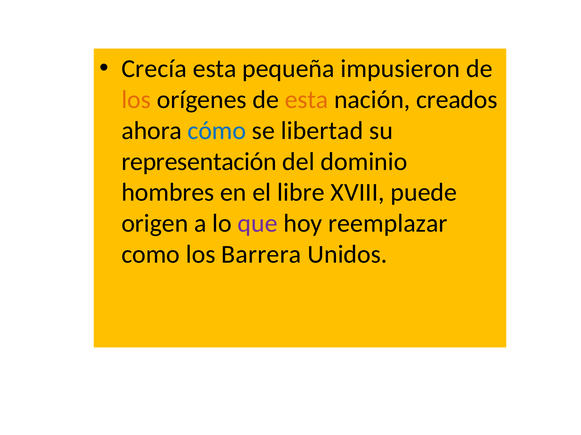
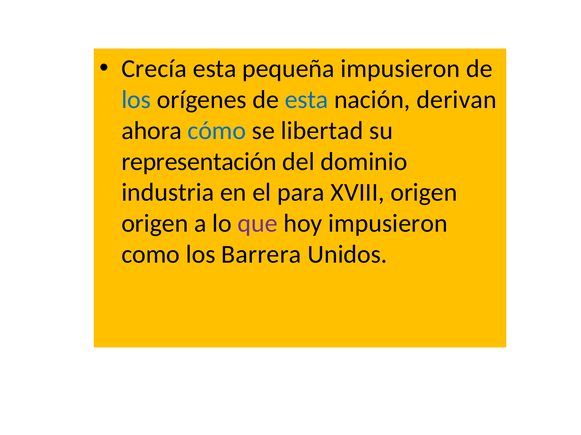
los at (136, 100) colour: orange -> blue
esta at (307, 100) colour: orange -> blue
creados: creados -> derivan
hombres: hombres -> industria
libre: libre -> para
XVIII puede: puede -> origen
hoy reemplazar: reemplazar -> impusieron
